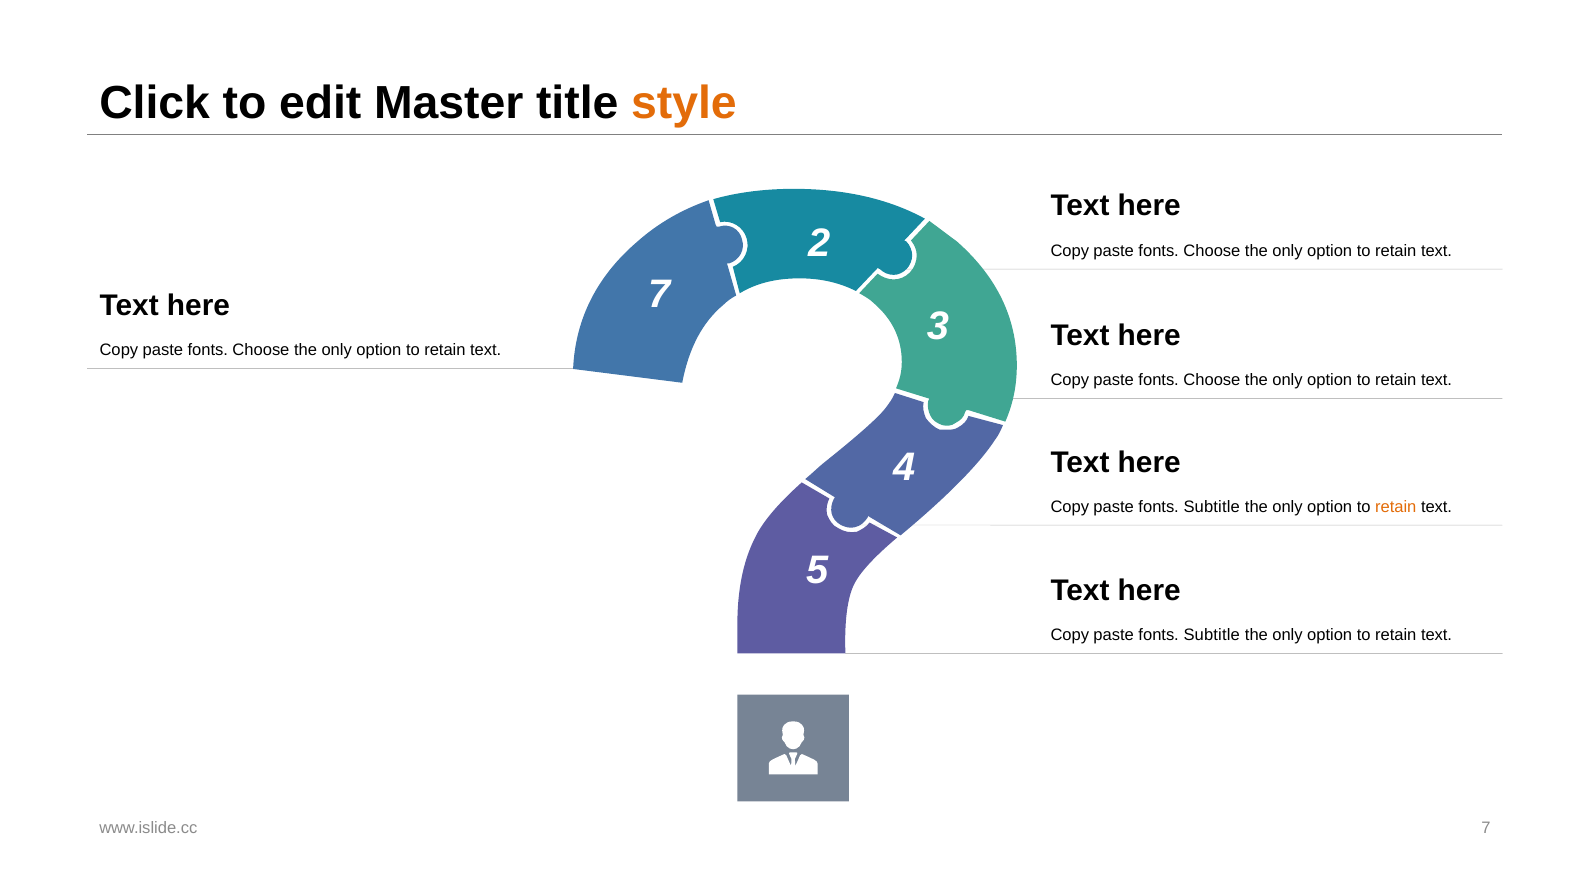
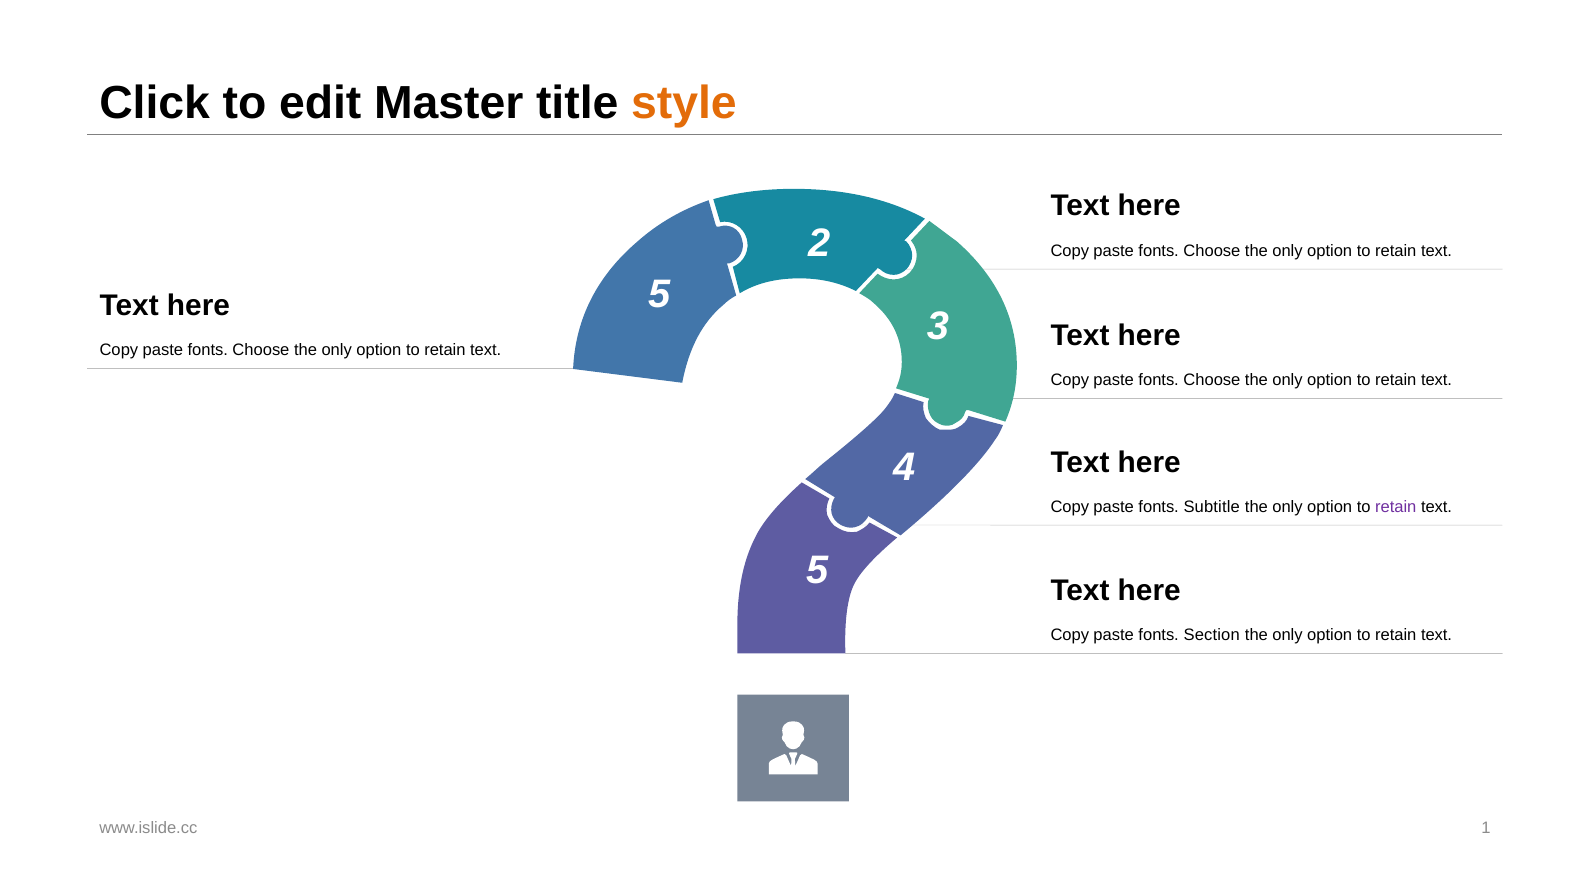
here 7: 7 -> 5
retain at (1396, 507) colour: orange -> purple
Subtitle at (1212, 635): Subtitle -> Section
www.islide.cc 7: 7 -> 1
